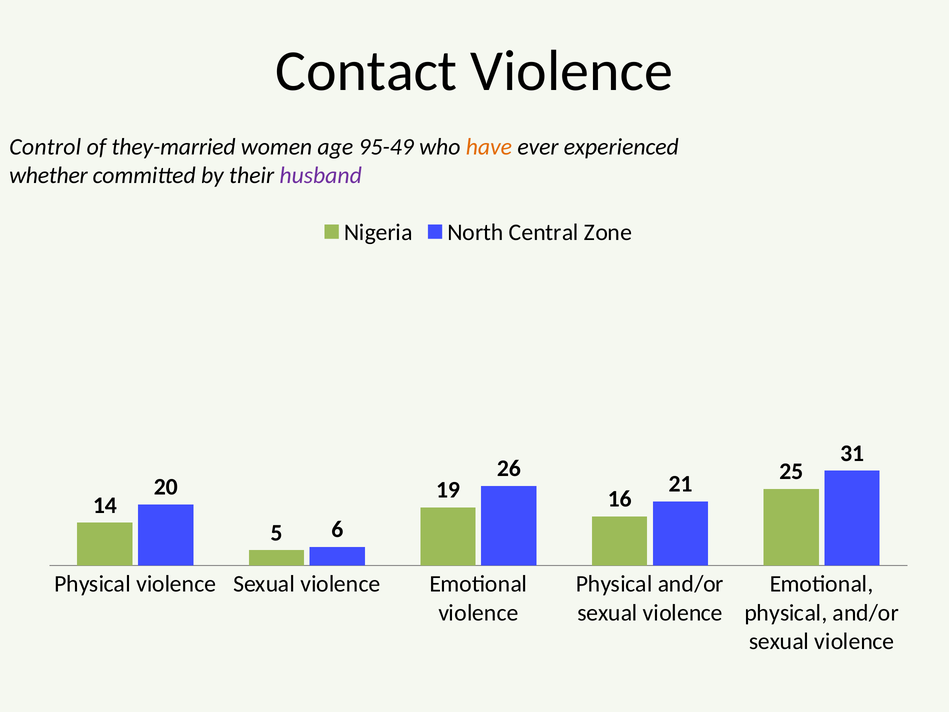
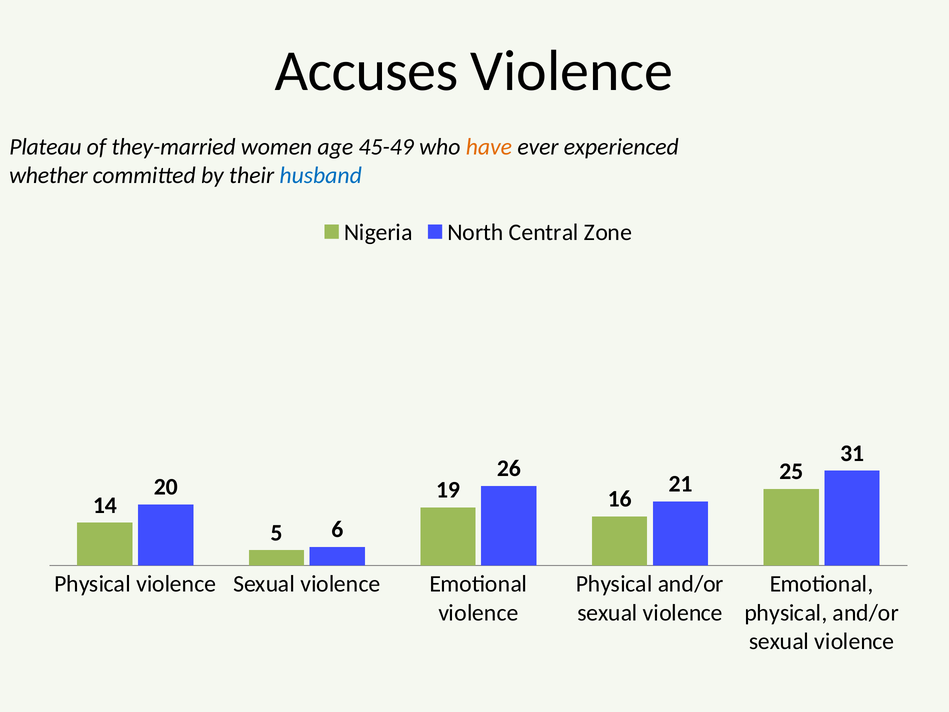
Contact: Contact -> Accuses
Control: Control -> Plateau
95-49: 95-49 -> 45-49
husband colour: purple -> blue
